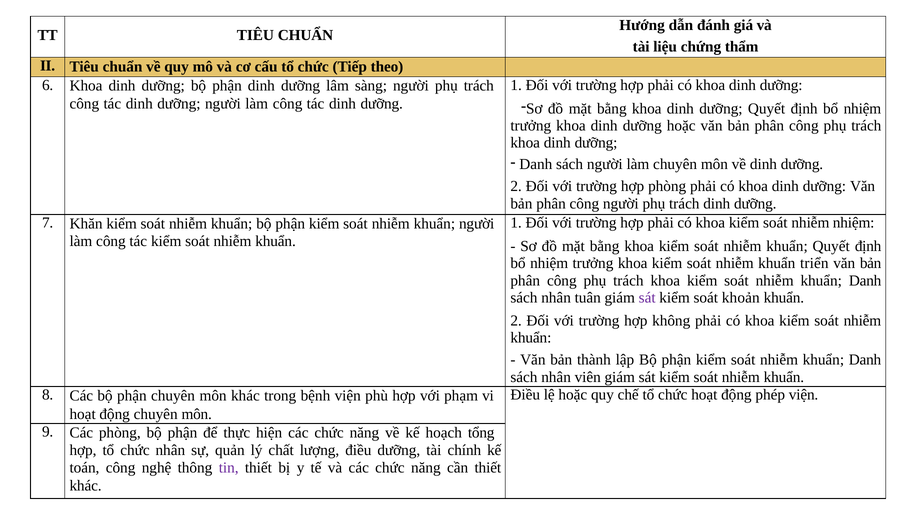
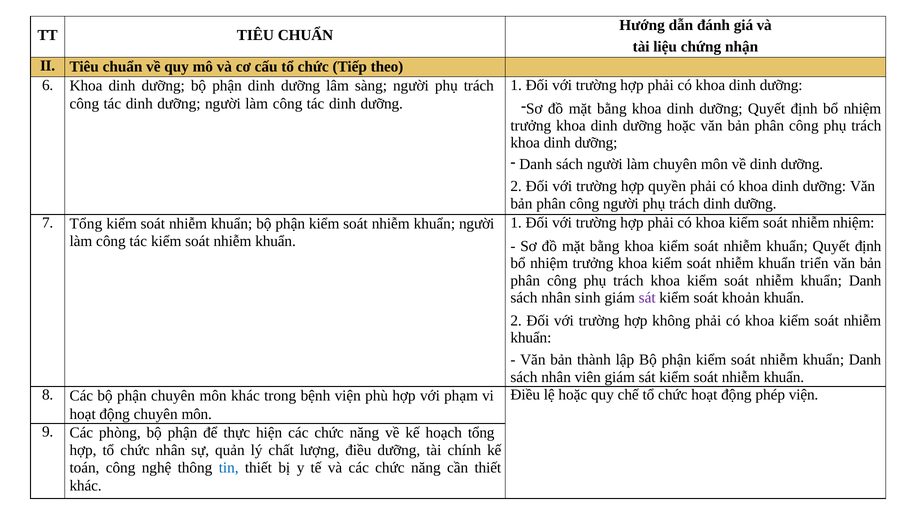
thẩm: thẩm -> nhận
hợp phòng: phòng -> quyền
7 Khăn: Khăn -> Tổng
tuân: tuân -> sinh
tin colour: purple -> blue
